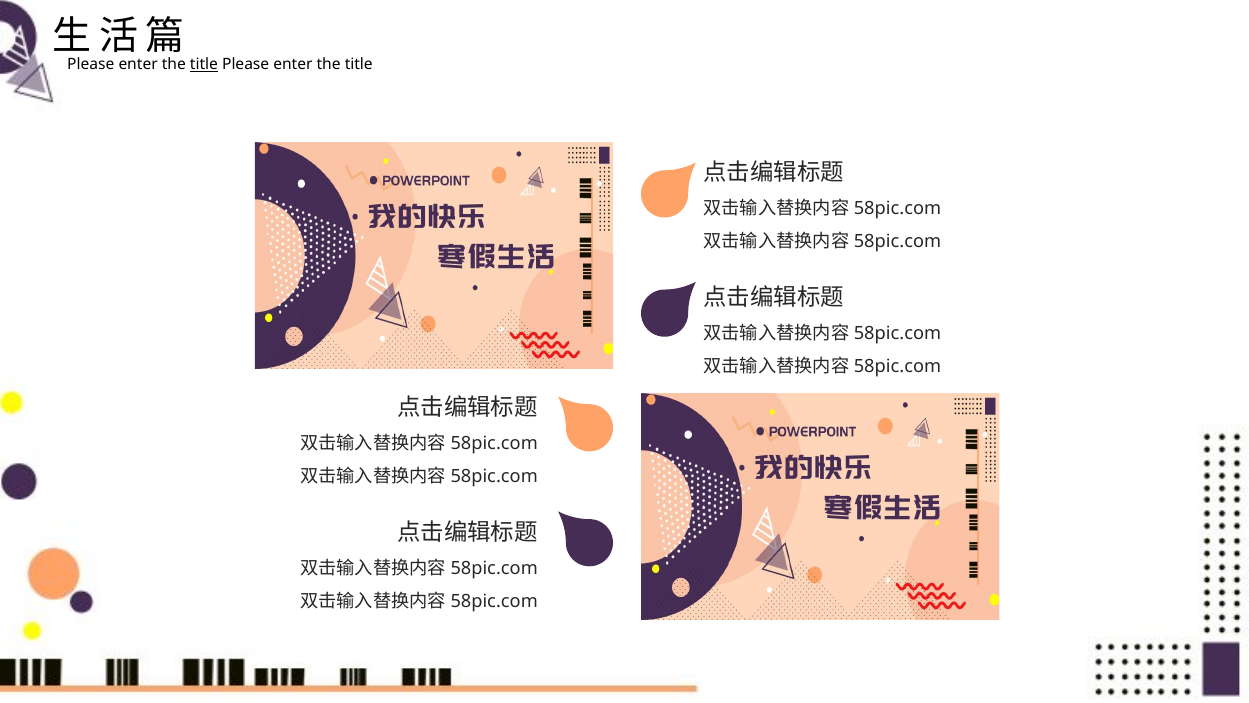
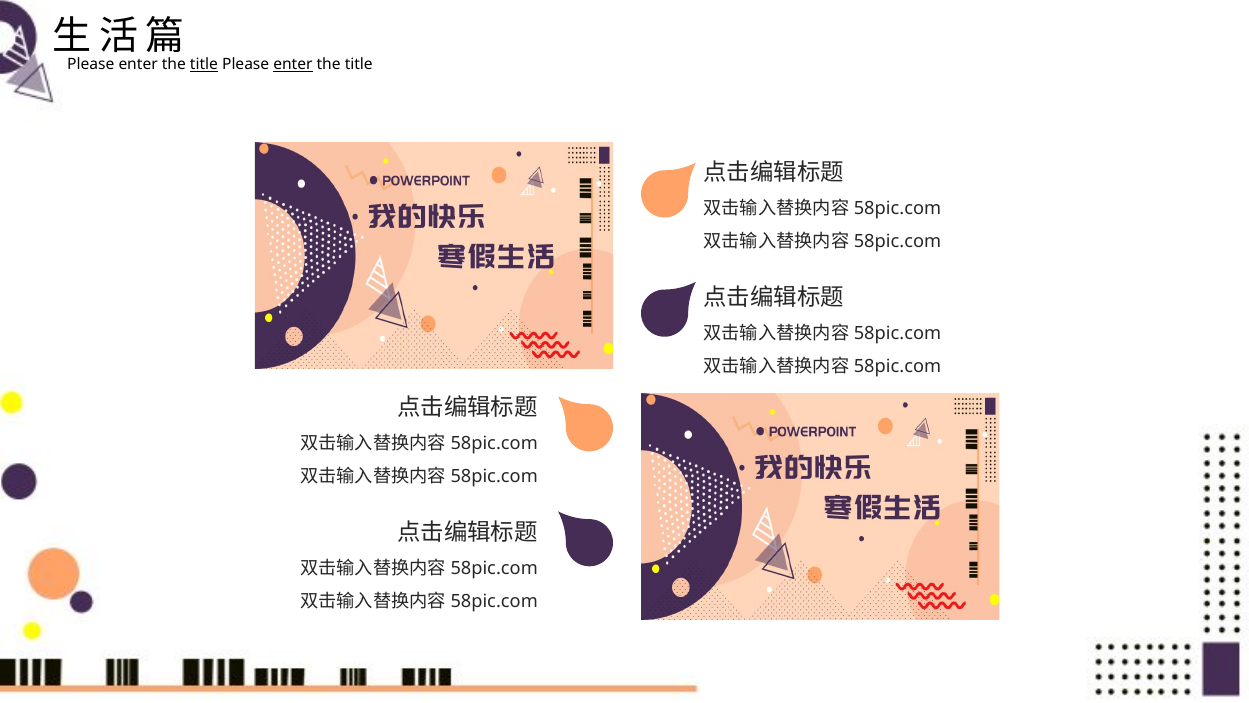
enter at (293, 64) underline: none -> present
